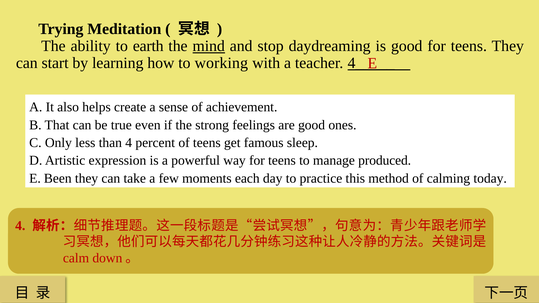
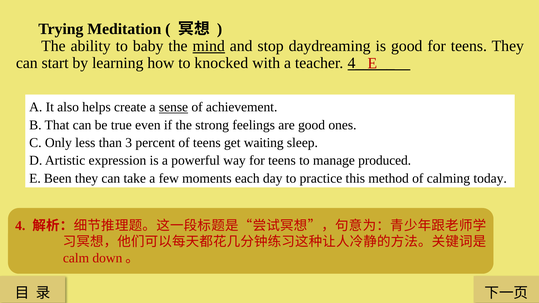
earth: earth -> baby
working: working -> knocked
sense underline: none -> present
than 4: 4 -> 3
famous: famous -> waiting
